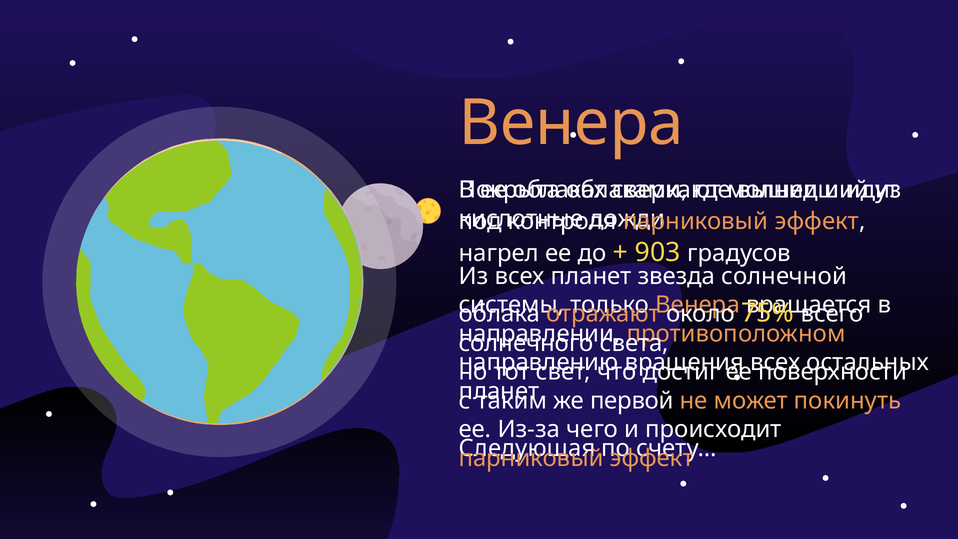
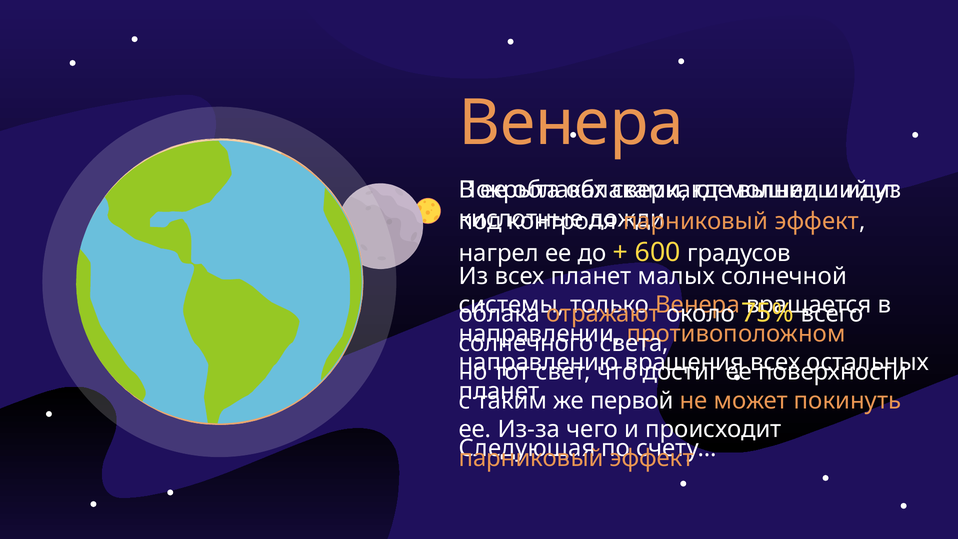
903: 903 -> 600
звезда: звезда -> малых
